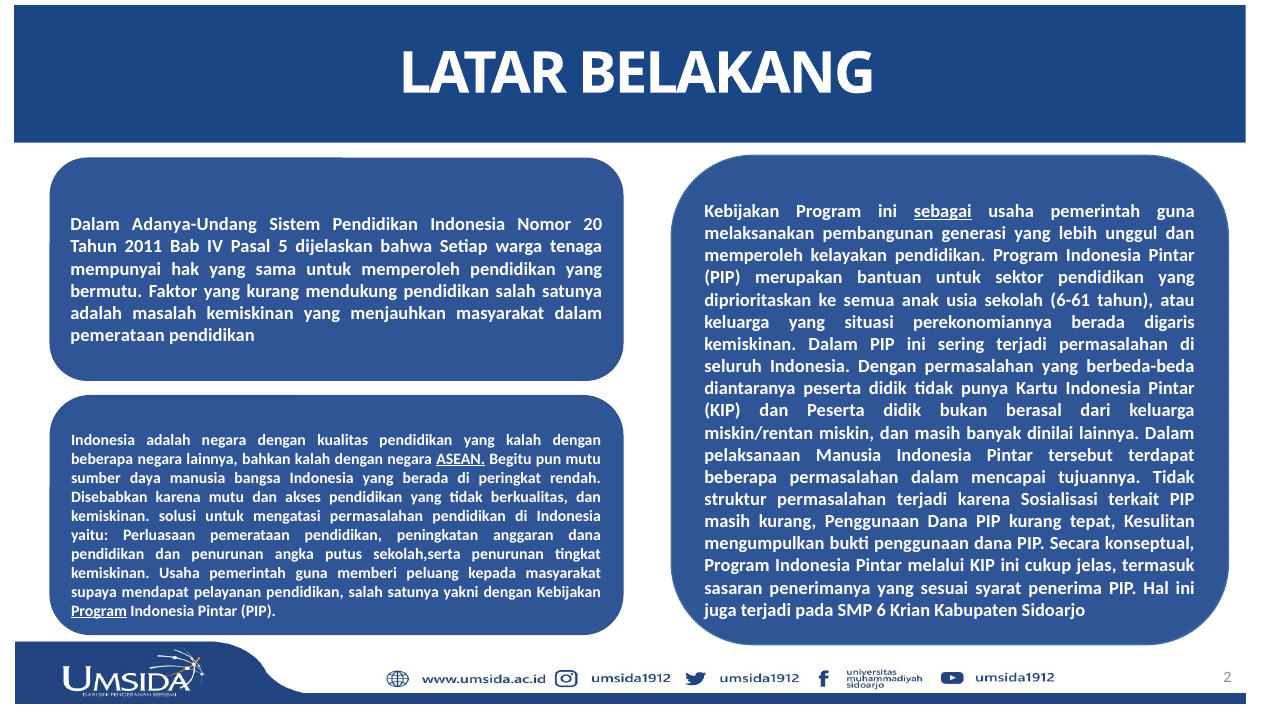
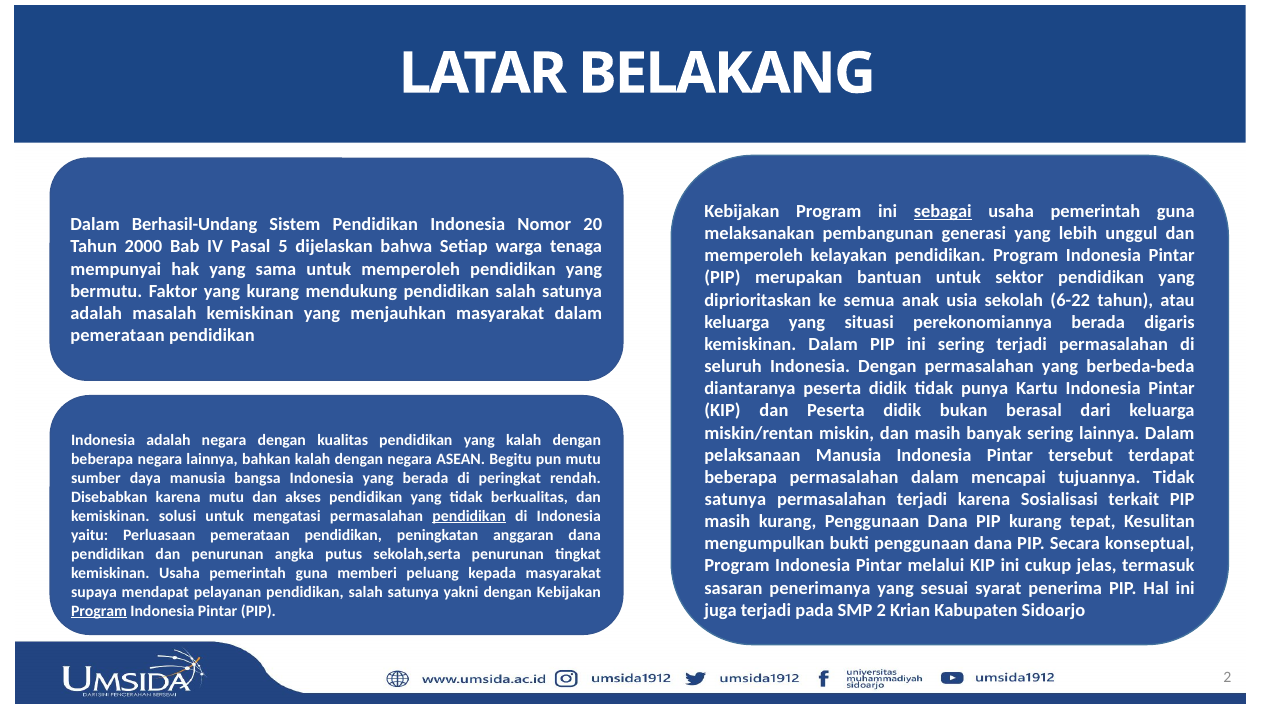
Adanya-Undang: Adanya-Undang -> Berhasil-Undang
2011: 2011 -> 2000
6-61: 6-61 -> 6-22
banyak dinilai: dinilai -> sering
ASEAN underline: present -> none
struktur at (735, 499): struktur -> satunya
pendidikan at (469, 516) underline: none -> present
SMP 6: 6 -> 2
